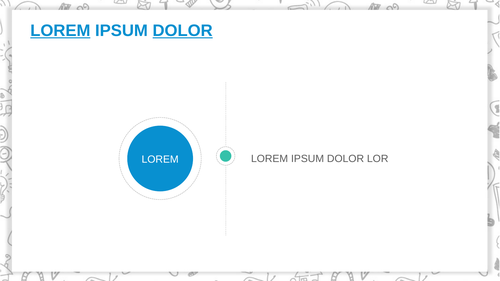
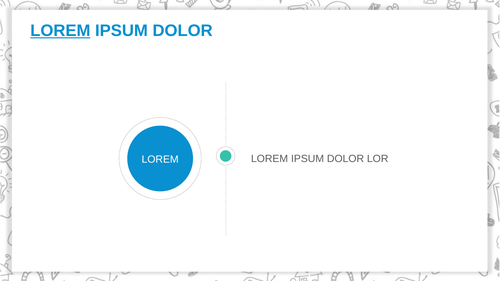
DOLOR at (183, 31) underline: present -> none
